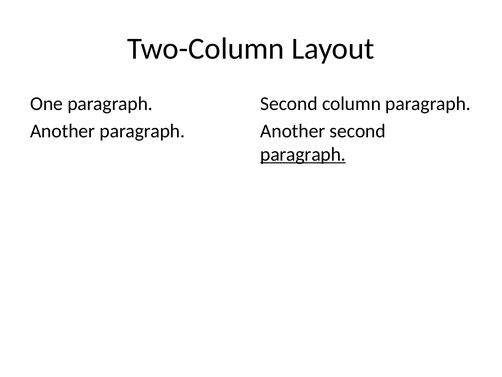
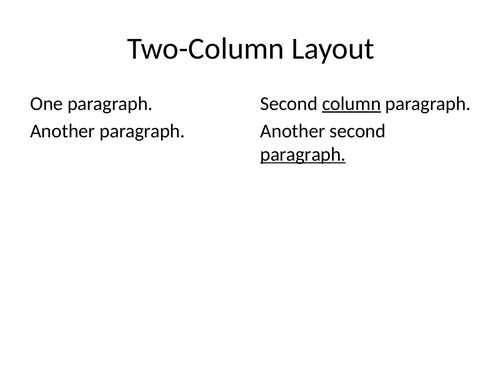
column underline: none -> present
